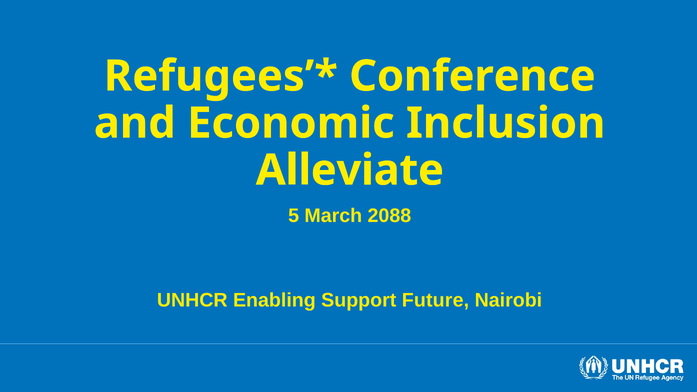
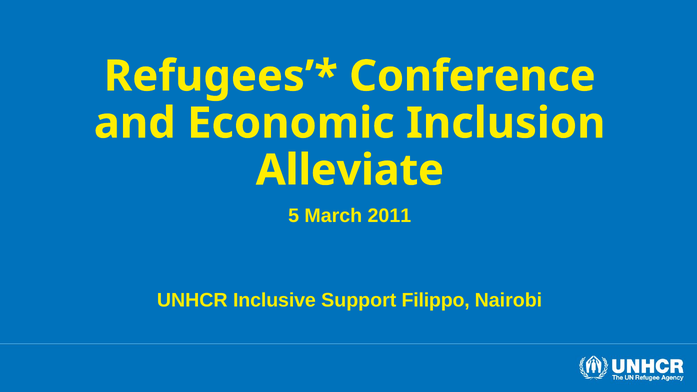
2088: 2088 -> 2011
Enabling: Enabling -> Inclusive
Future: Future -> Filippo
